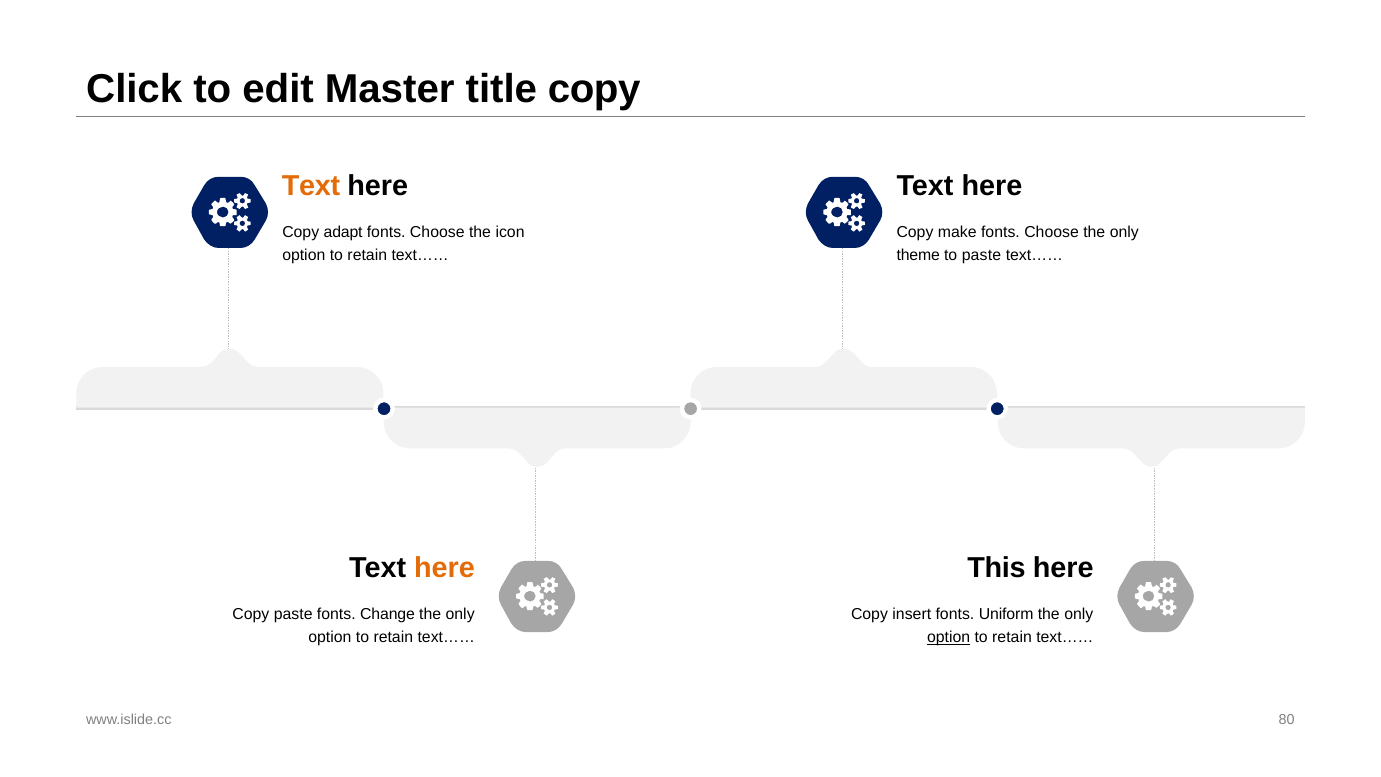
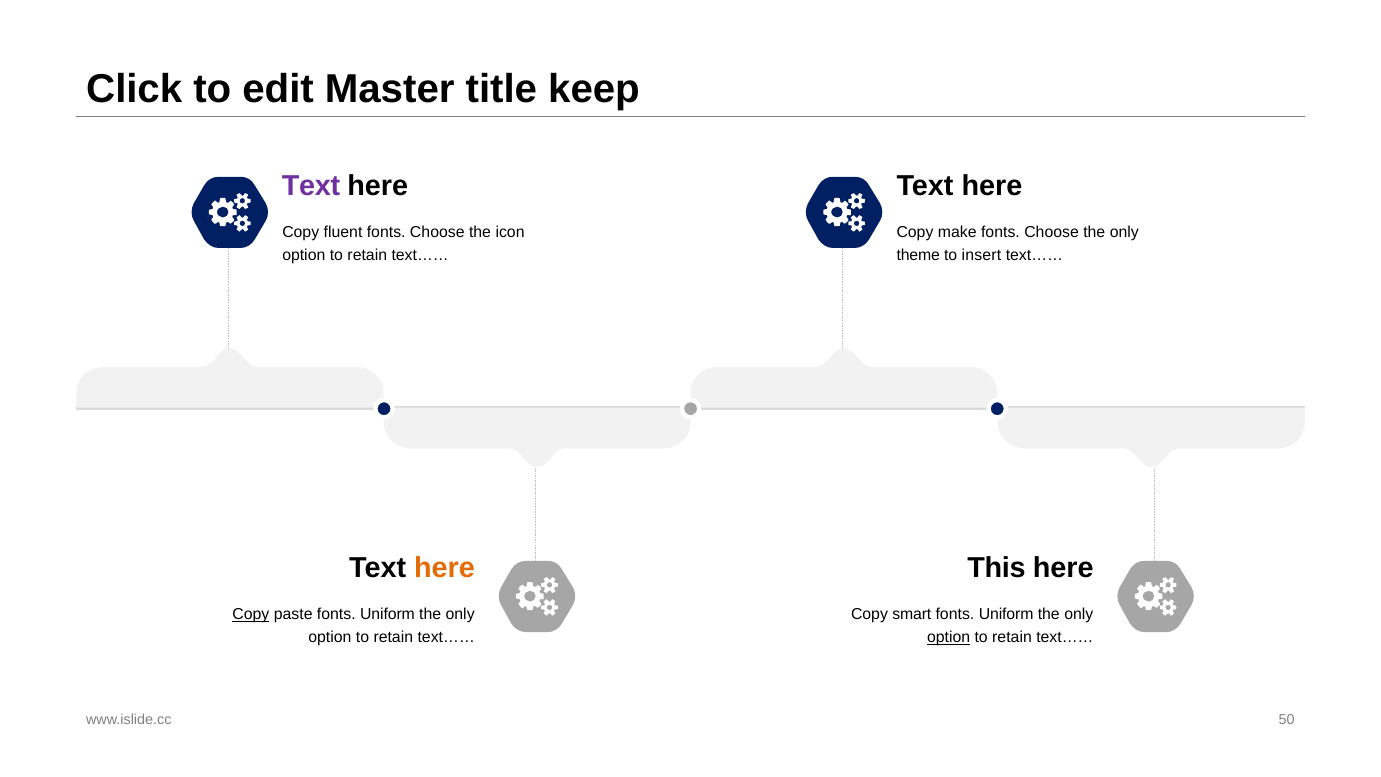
title copy: copy -> keep
Text at (311, 186) colour: orange -> purple
adapt: adapt -> fluent
to paste: paste -> insert
Copy at (251, 614) underline: none -> present
paste fonts Change: Change -> Uniform
insert: insert -> smart
80: 80 -> 50
